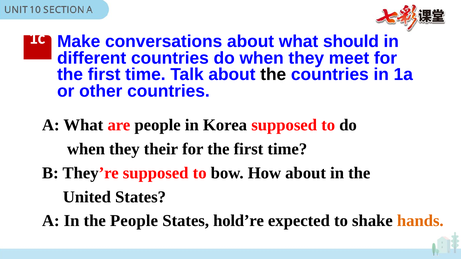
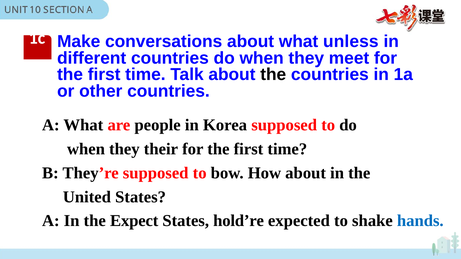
should: should -> unless
the People: People -> Expect
hands colour: orange -> blue
